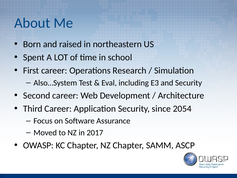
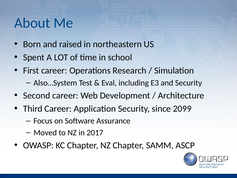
2054: 2054 -> 2099
